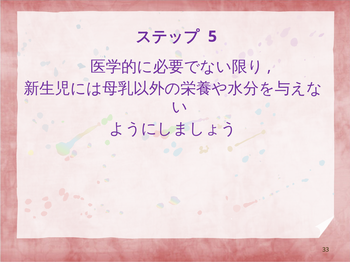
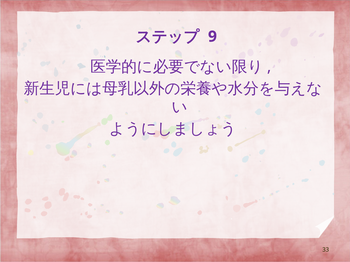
5: 5 -> 9
